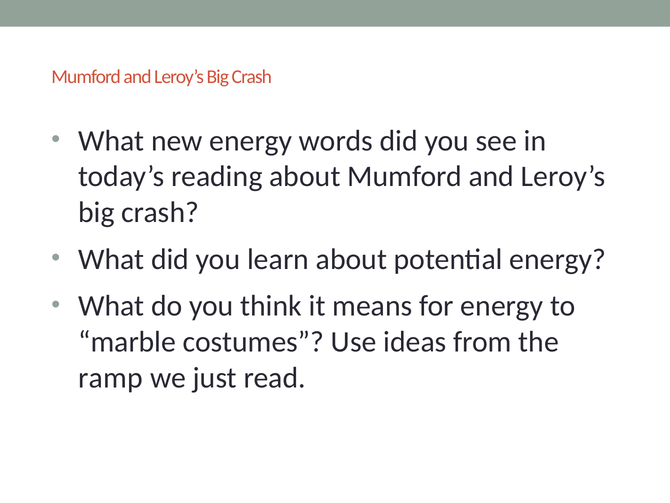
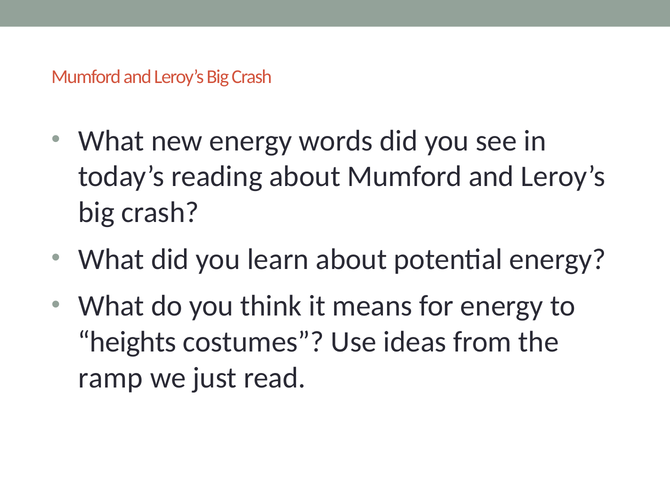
marble: marble -> heights
